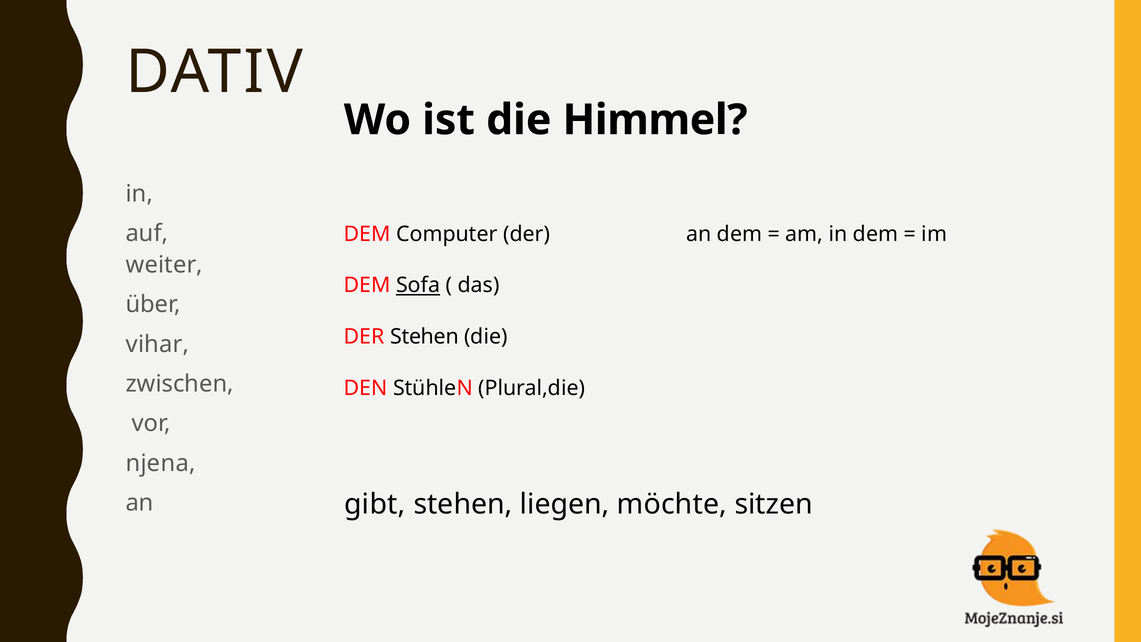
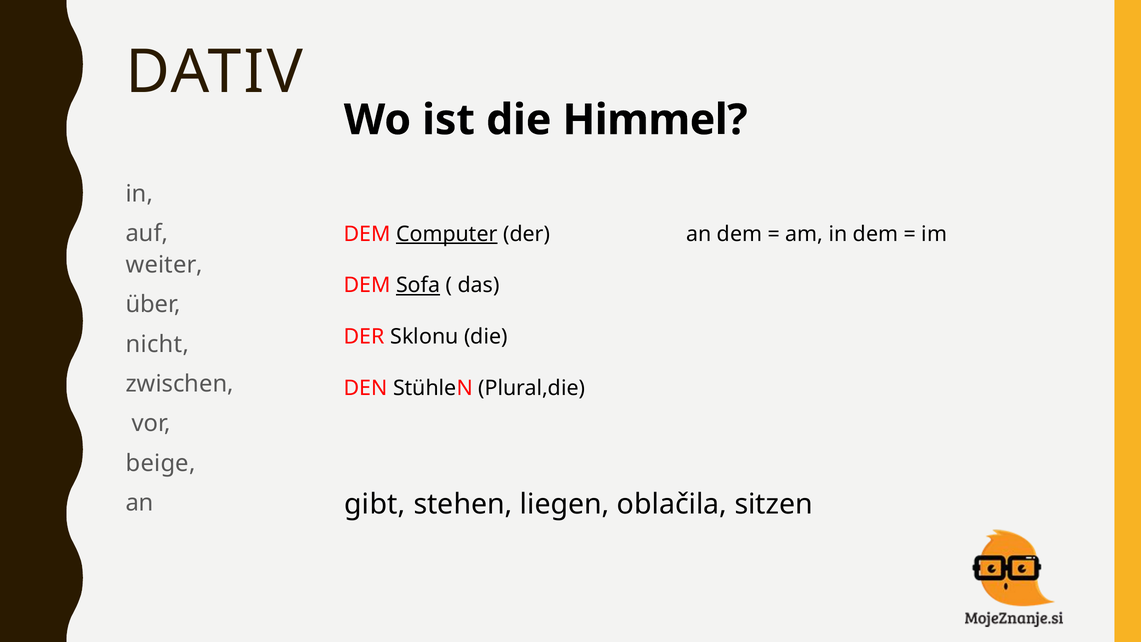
Computer underline: none -> present
DER Stehen: Stehen -> Sklonu
vihar: vihar -> nicht
njena: njena -> beige
möchte: möchte -> oblačila
